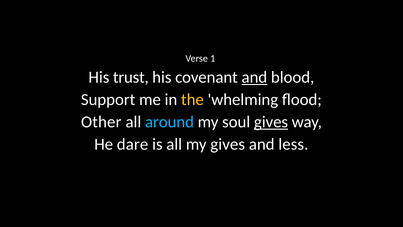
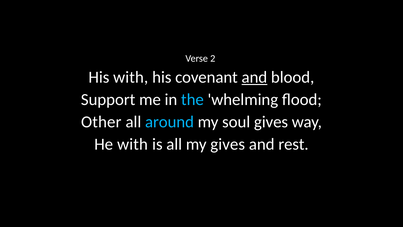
1: 1 -> 2
His trust: trust -> with
the colour: yellow -> light blue
gives at (271, 122) underline: present -> none
He dare: dare -> with
less: less -> rest
